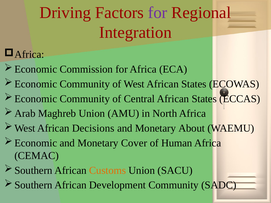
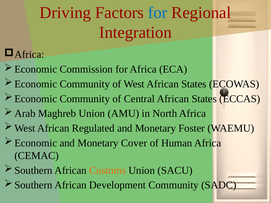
for at (158, 13) colour: purple -> blue
Decisions: Decisions -> Regulated
About: About -> Foster
